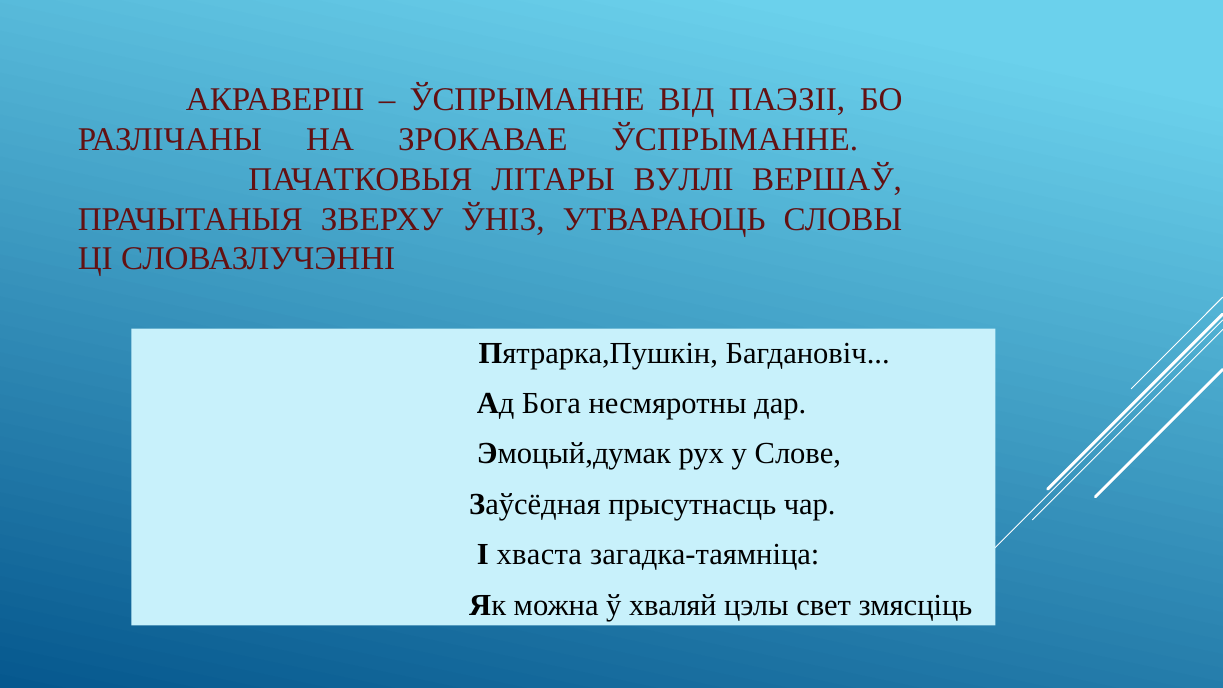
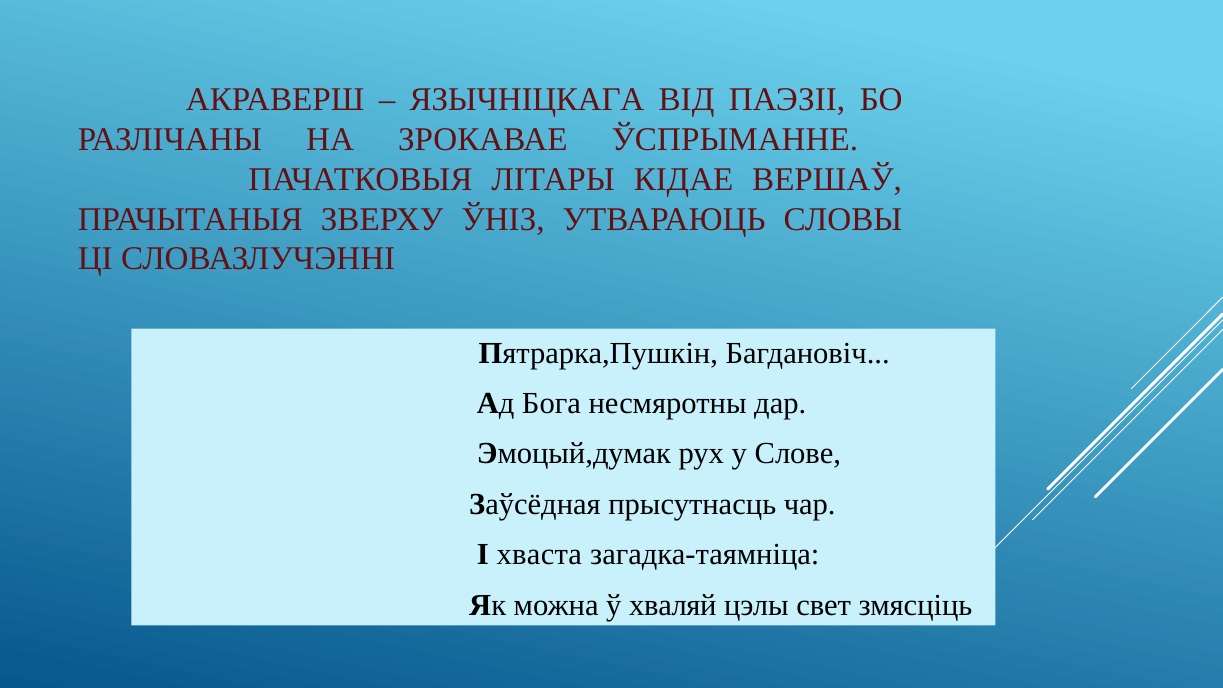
ЎСПРЫМАННЕ at (527, 99): ЎСПРЫМАННЕ -> ЯЗЫЧНІЦКАГА
ВУЛЛІ: ВУЛЛІ -> КІДАЕ
